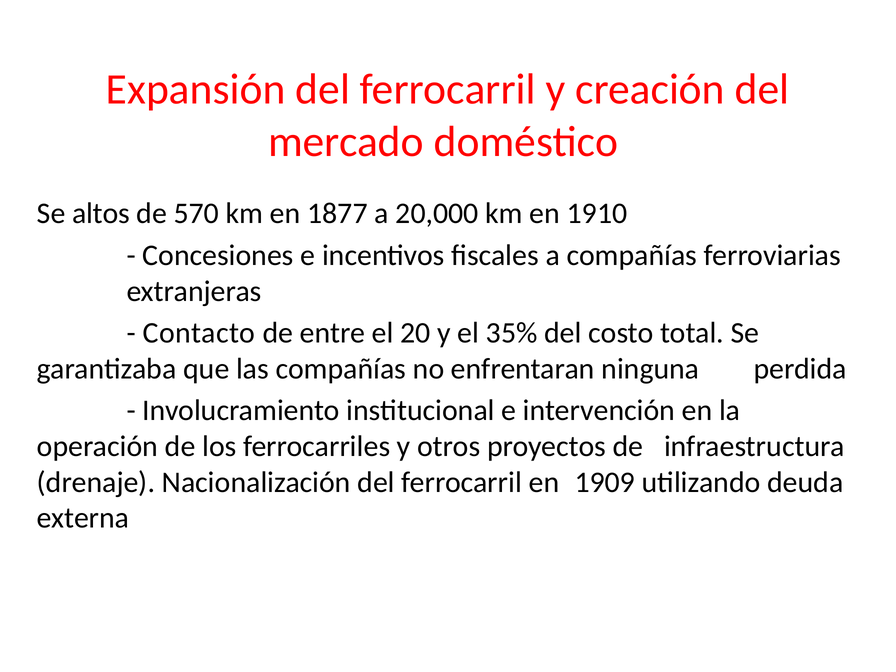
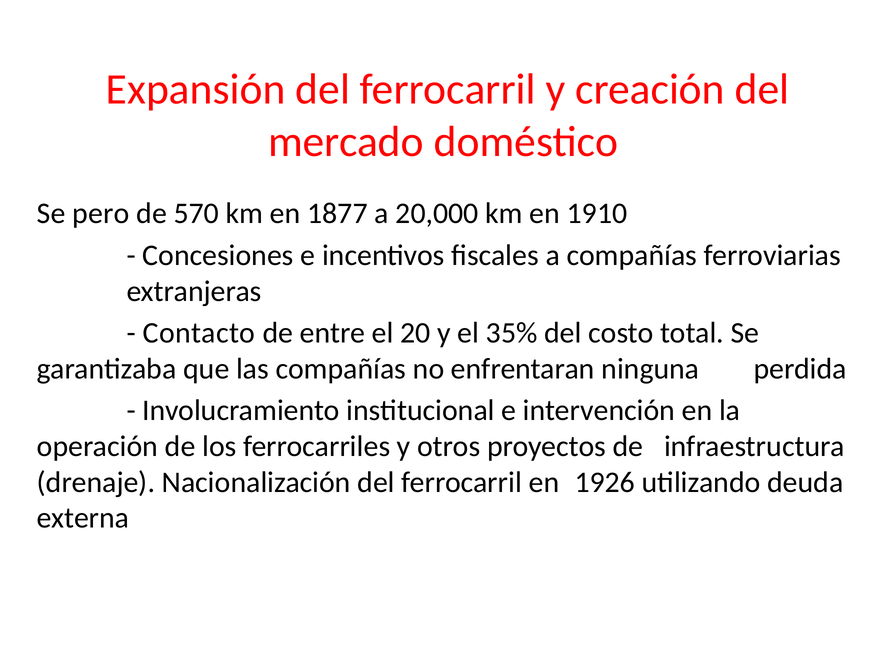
altos: altos -> pero
1909: 1909 -> 1926
